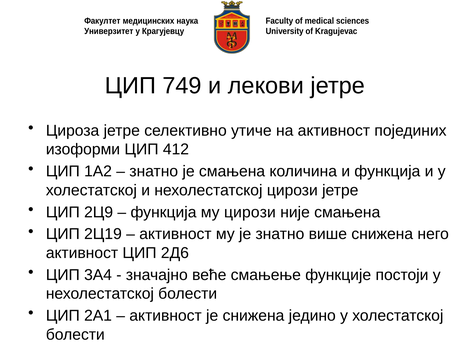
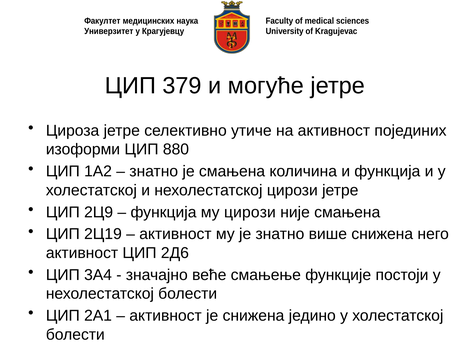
749: 749 -> 379
лекови: лекови -> могуће
412: 412 -> 880
